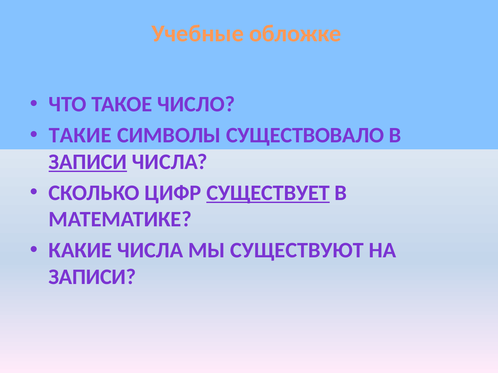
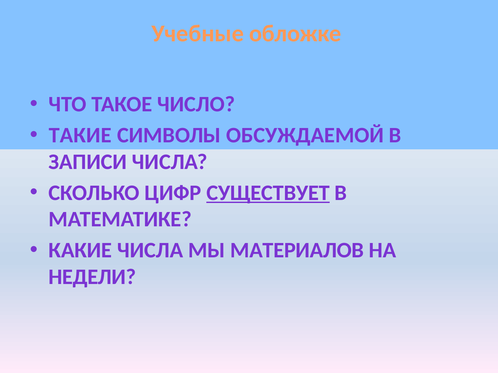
СУЩЕСТВОВАЛО: СУЩЕСТВОВАЛО -> ОБСУЖДАЕМОЙ
ЗАПИСИ at (88, 162) underline: present -> none
СУЩЕСТВУЮТ: СУЩЕСТВУЮТ -> МАТЕРИАЛОВ
ЗАПИСИ at (92, 277): ЗАПИСИ -> НЕДЕЛИ
